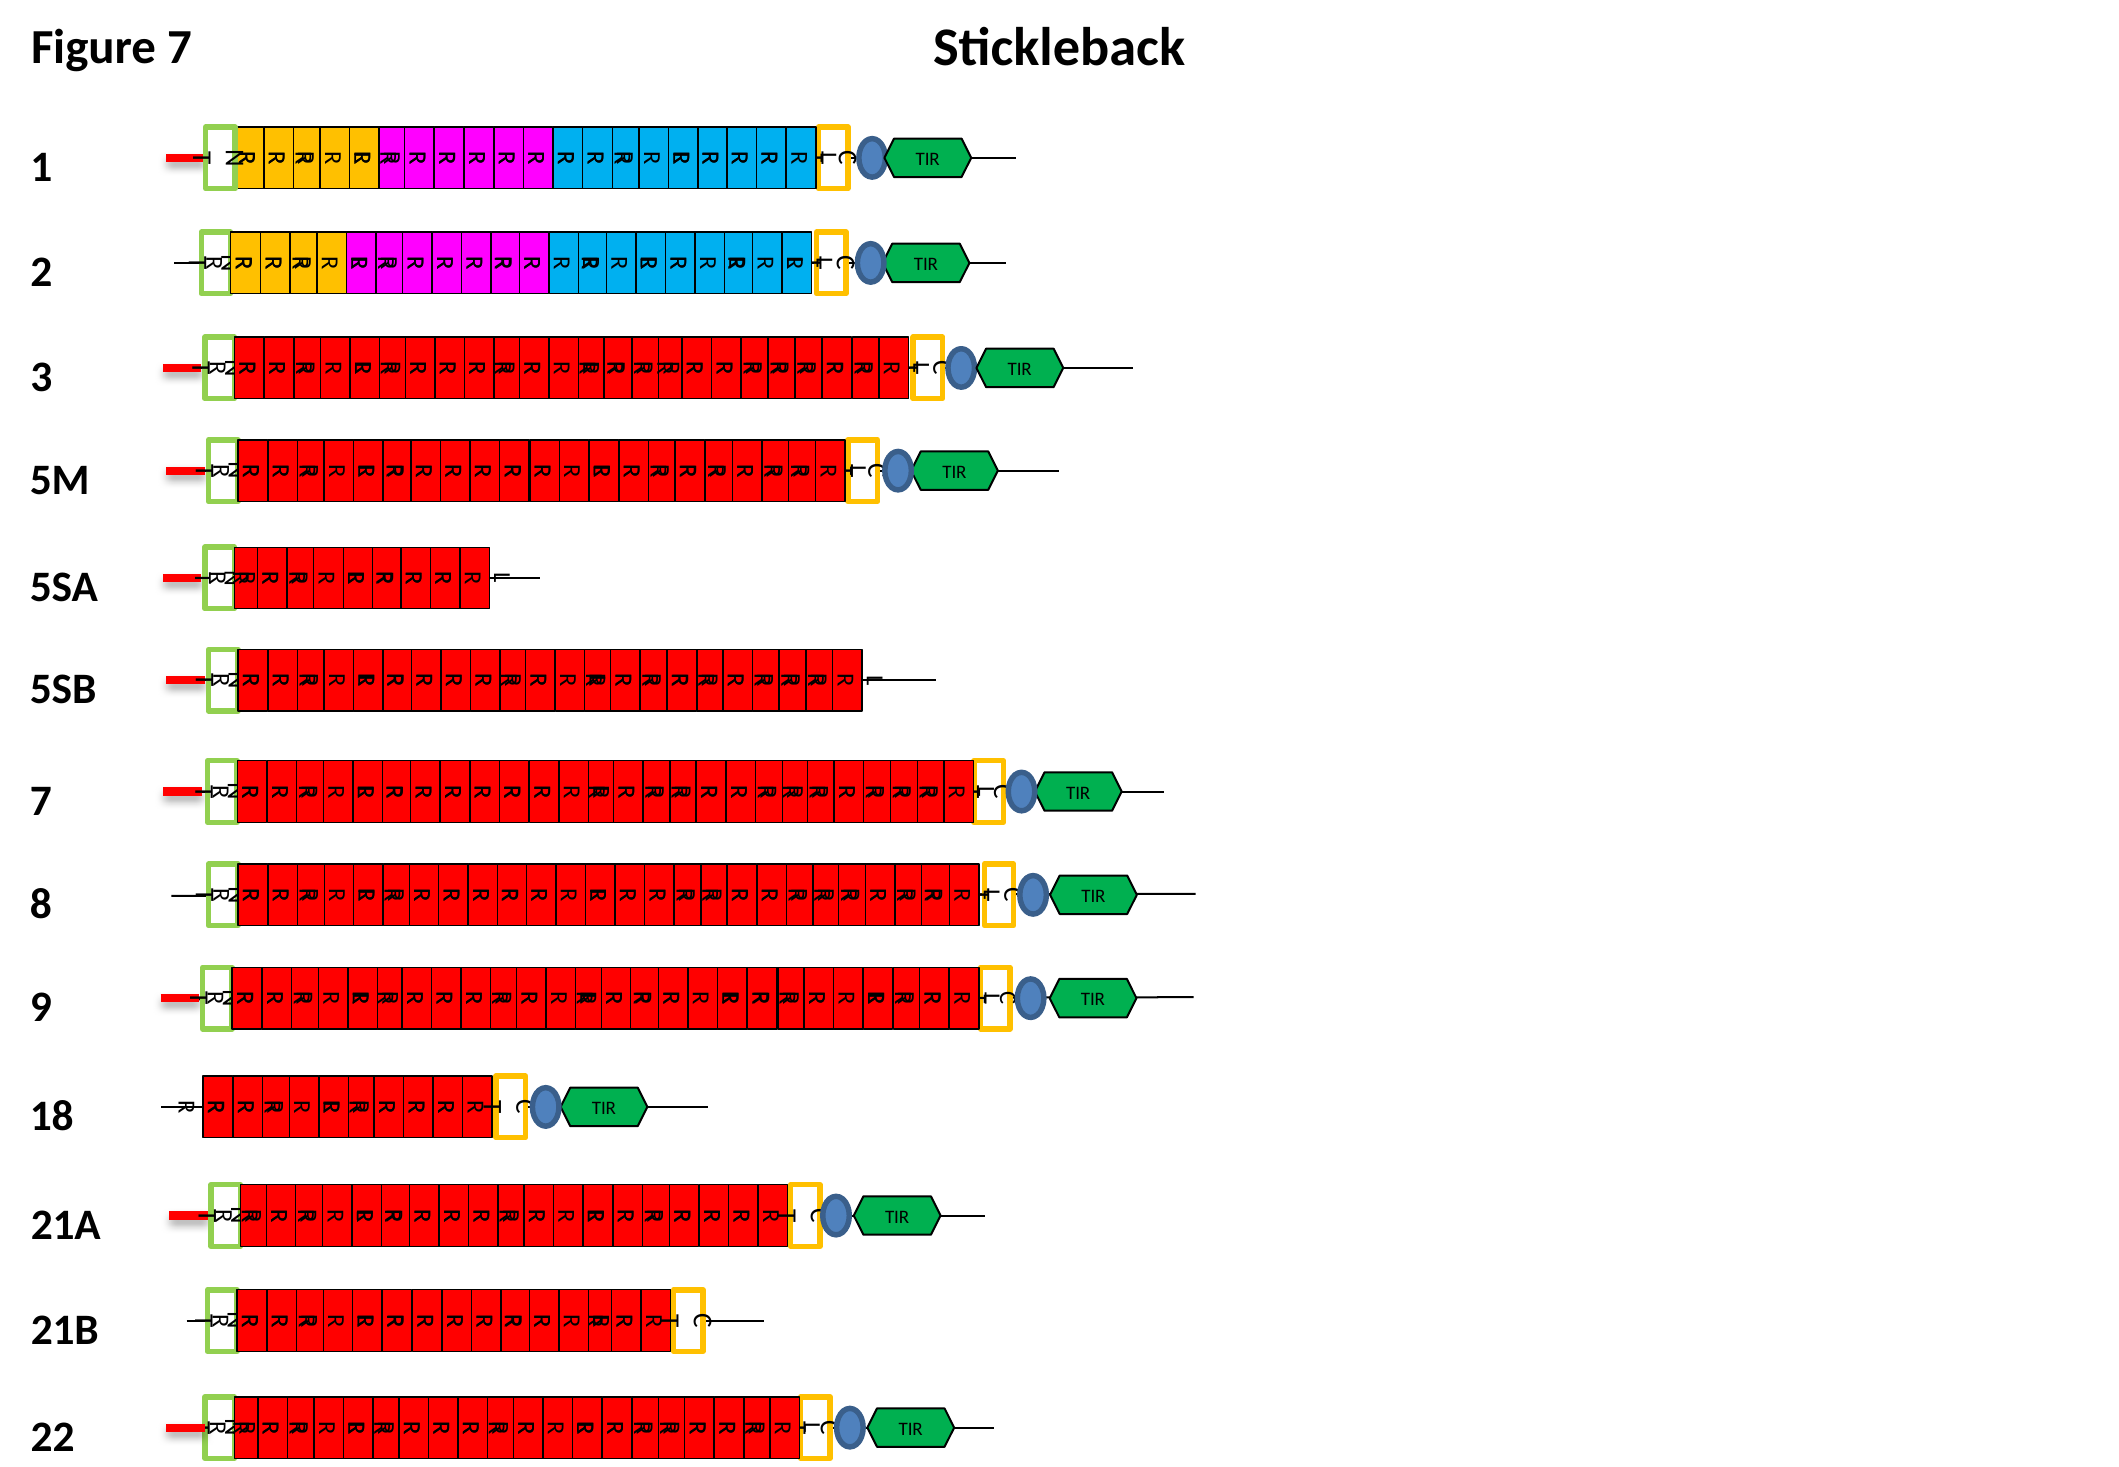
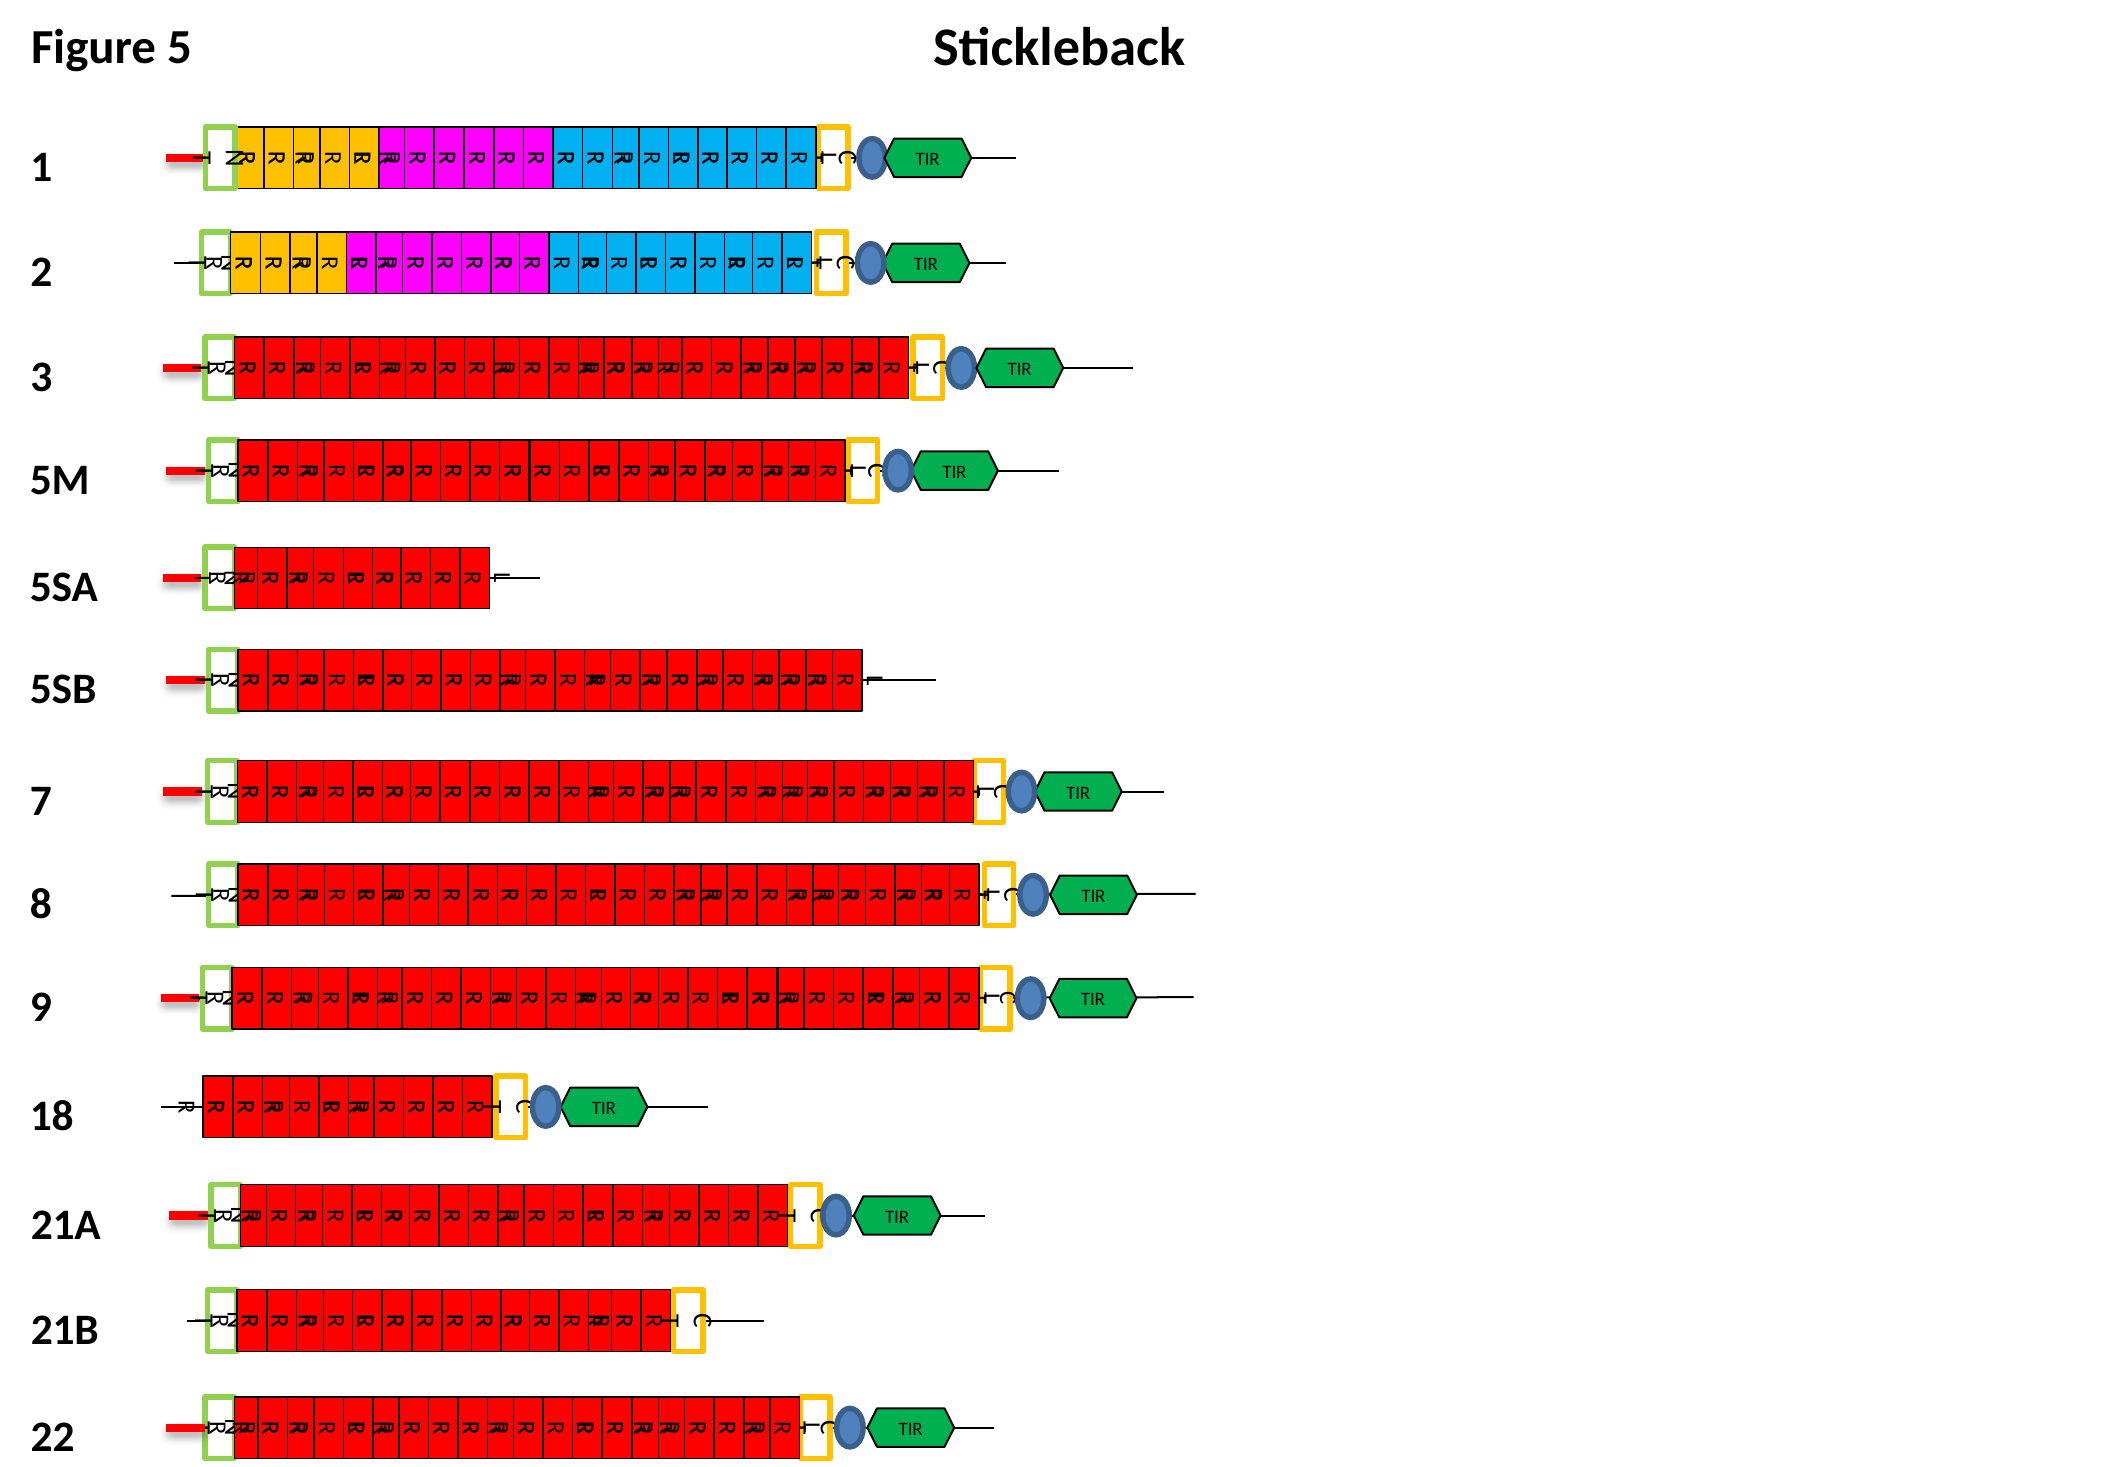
Figure 7: 7 -> 5
